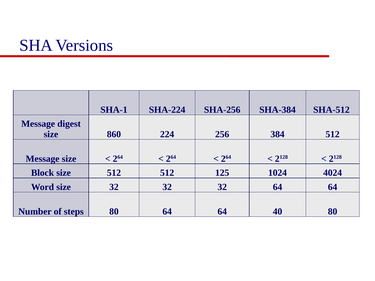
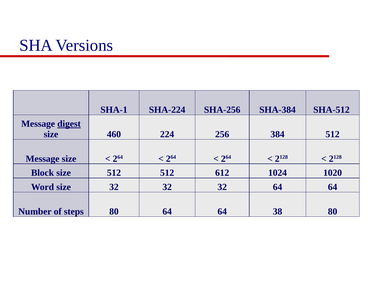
digest underline: none -> present
860: 860 -> 460
125: 125 -> 612
4024: 4024 -> 1020
40: 40 -> 38
